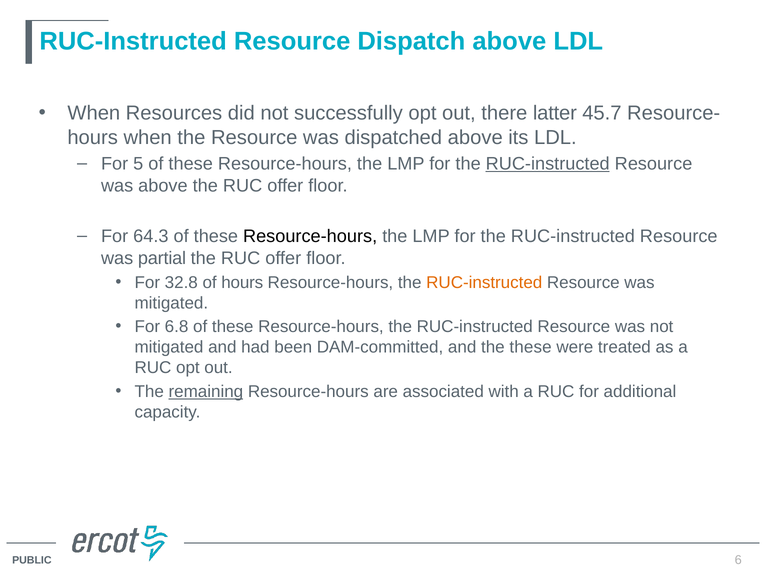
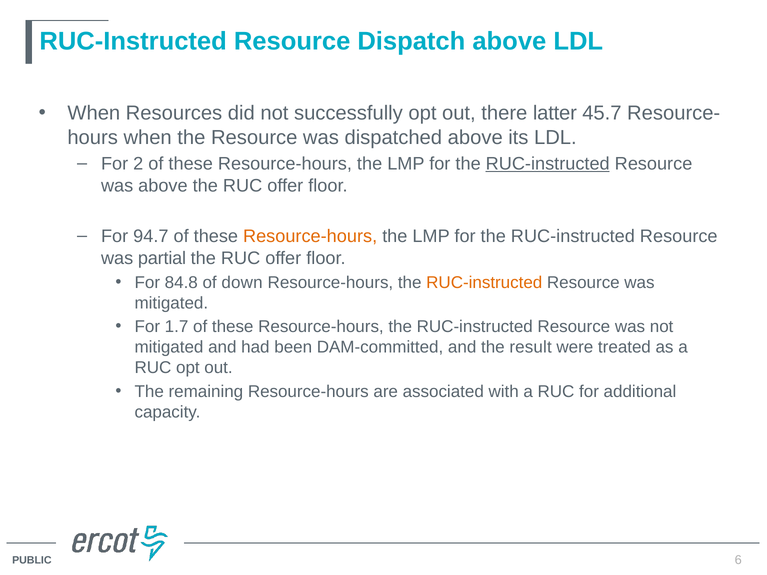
5: 5 -> 2
64.3: 64.3 -> 94.7
Resource-hours at (310, 236) colour: black -> orange
32.8: 32.8 -> 84.8
of hours: hours -> down
6.8: 6.8 -> 1.7
the these: these -> result
remaining underline: present -> none
